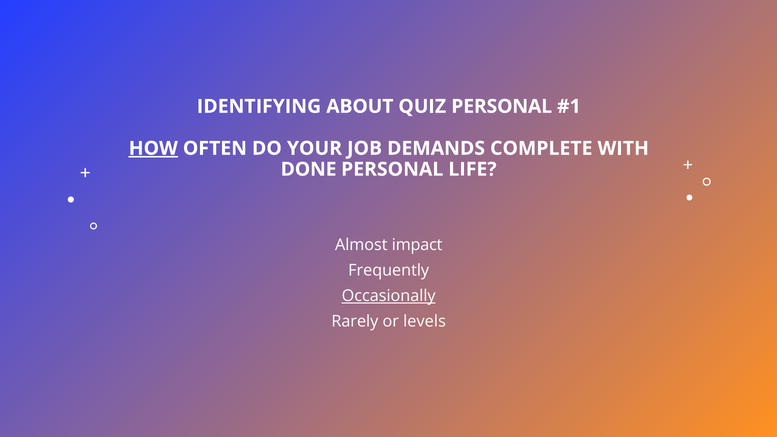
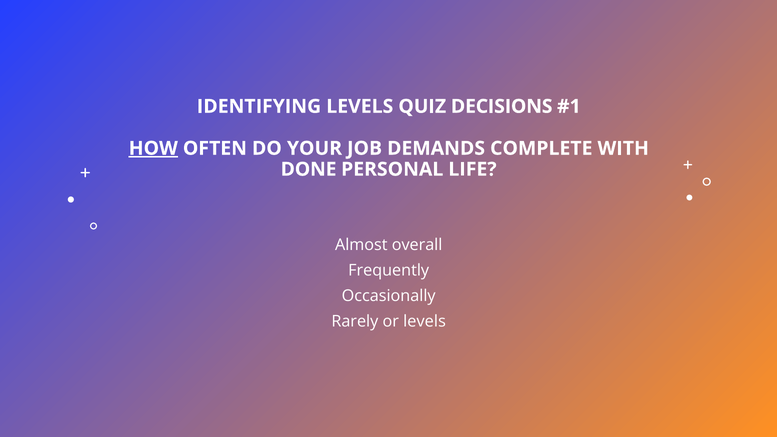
IDENTIFYING ABOUT: ABOUT -> LEVELS
QUIZ PERSONAL: PERSONAL -> DECISIONS
impact: impact -> overall
Occasionally underline: present -> none
